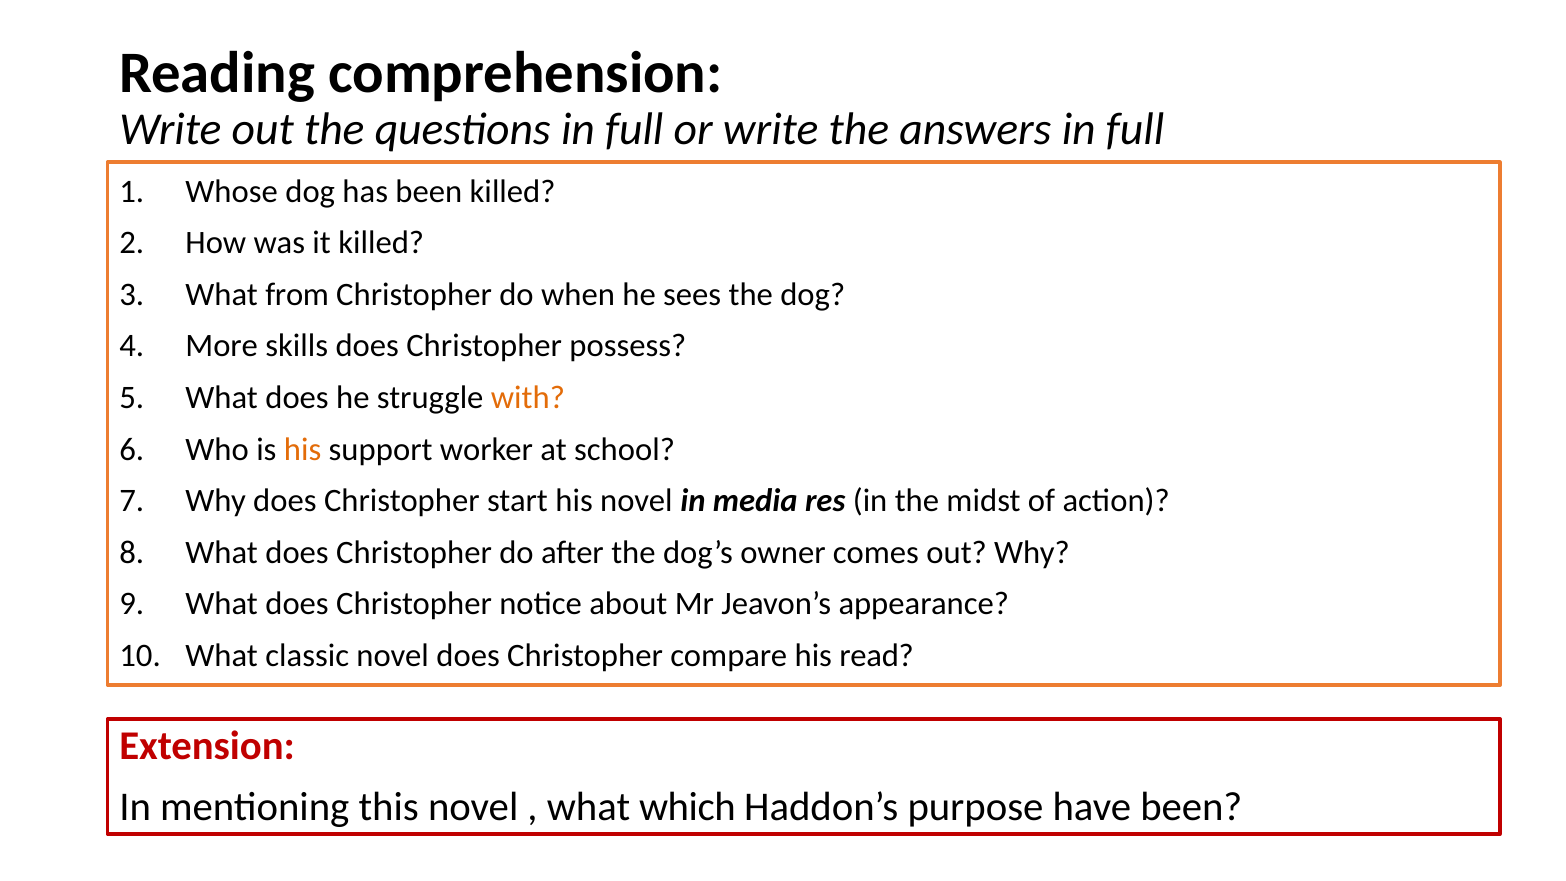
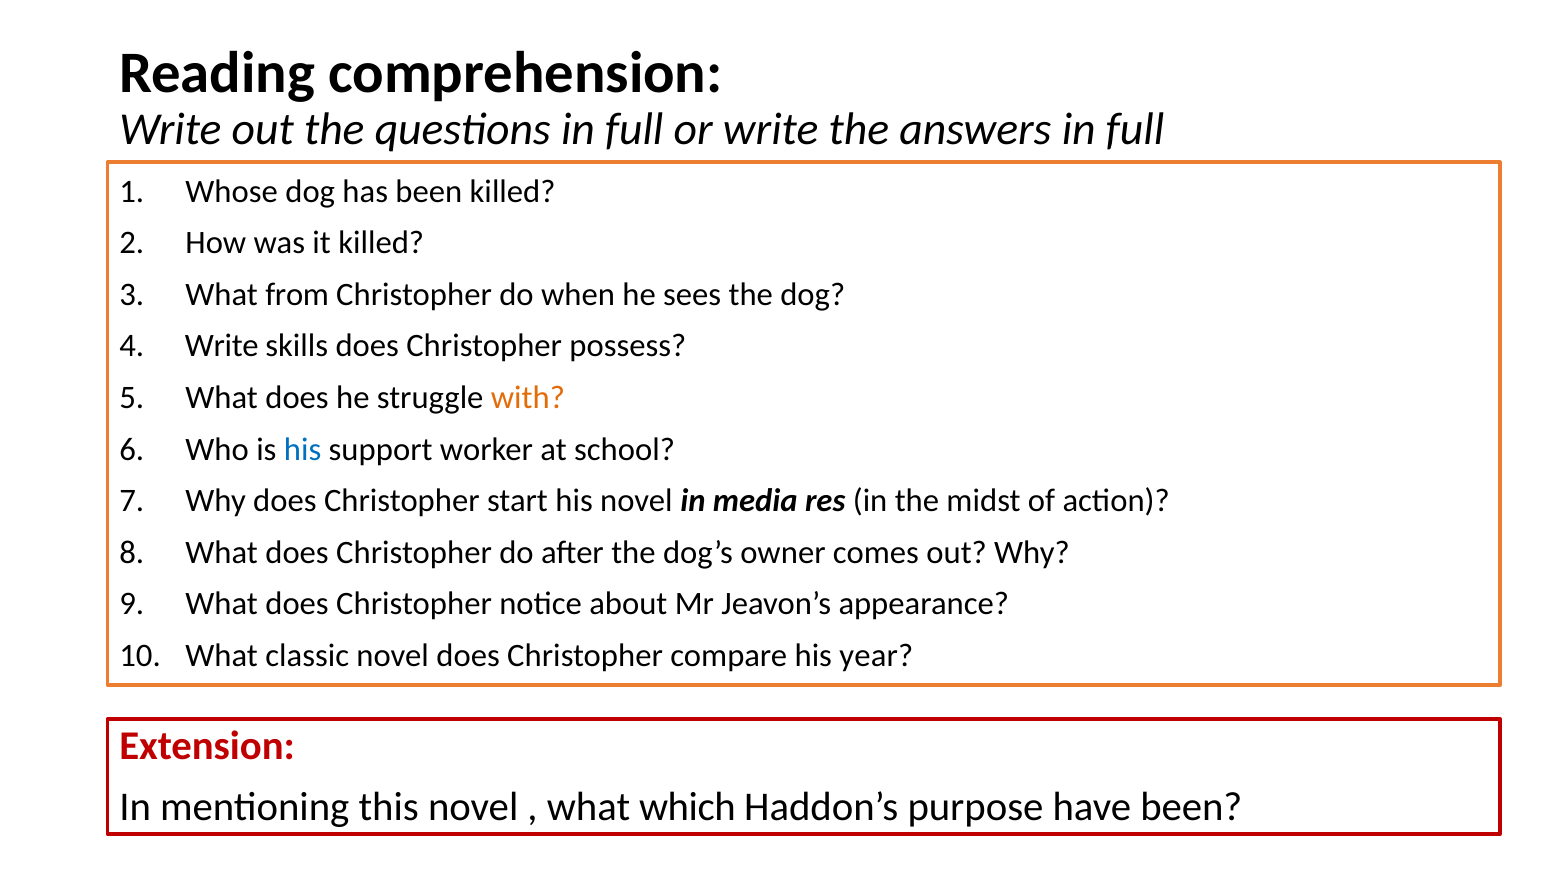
More at (222, 346): More -> Write
his at (303, 449) colour: orange -> blue
read: read -> year
